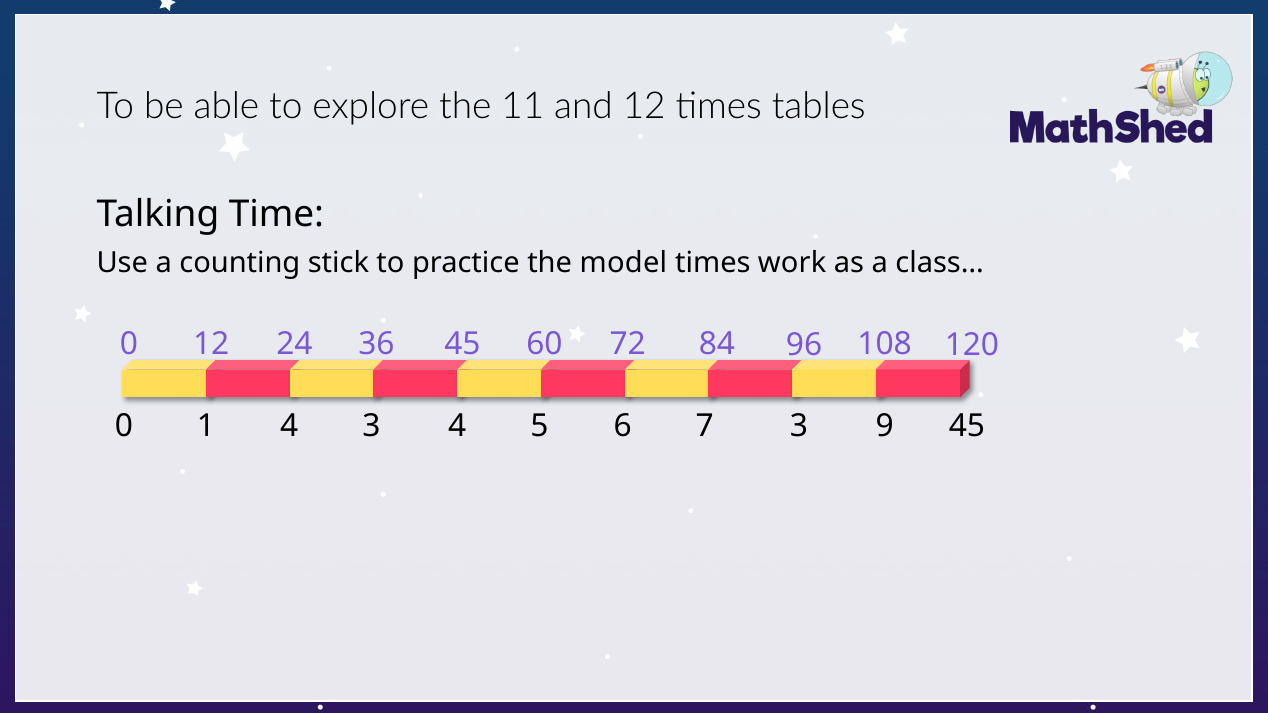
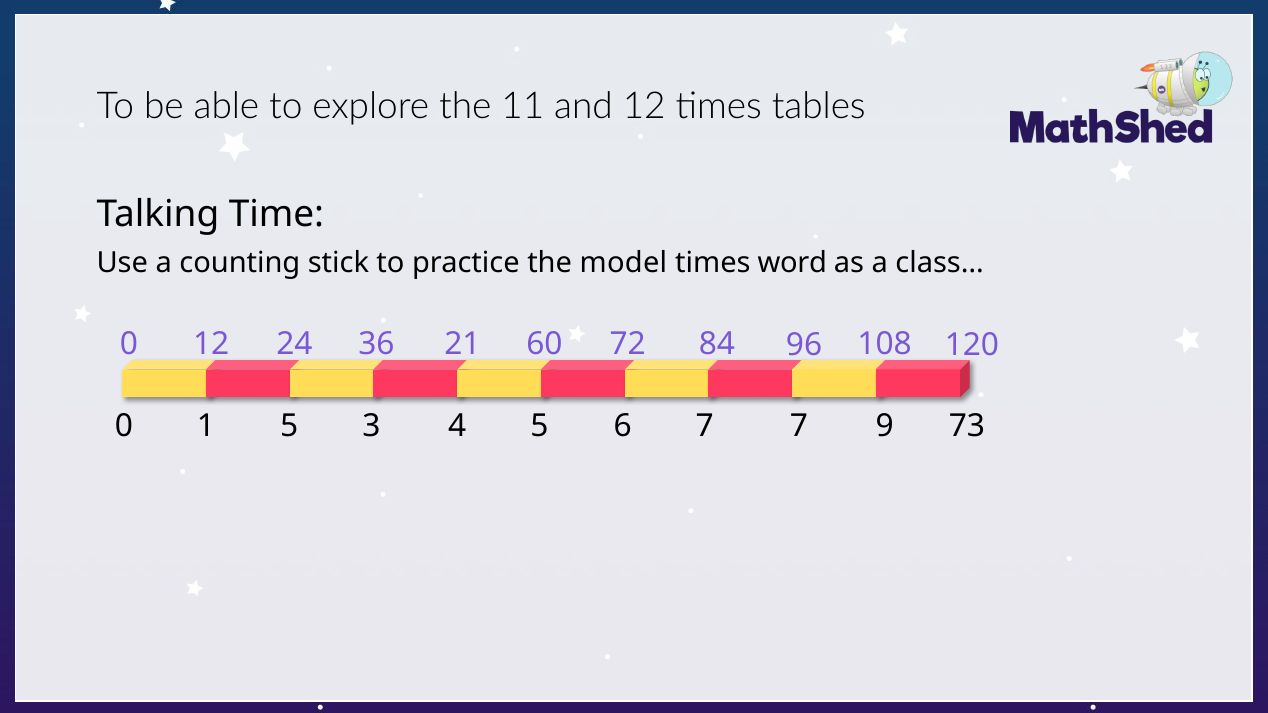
work: work -> word
24 45: 45 -> 21
1 4: 4 -> 5
7 3: 3 -> 7
9 45: 45 -> 73
